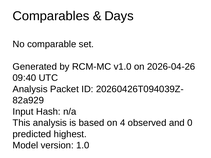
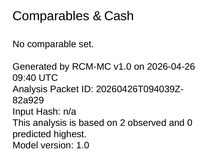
Days: Days -> Cash
4: 4 -> 2
